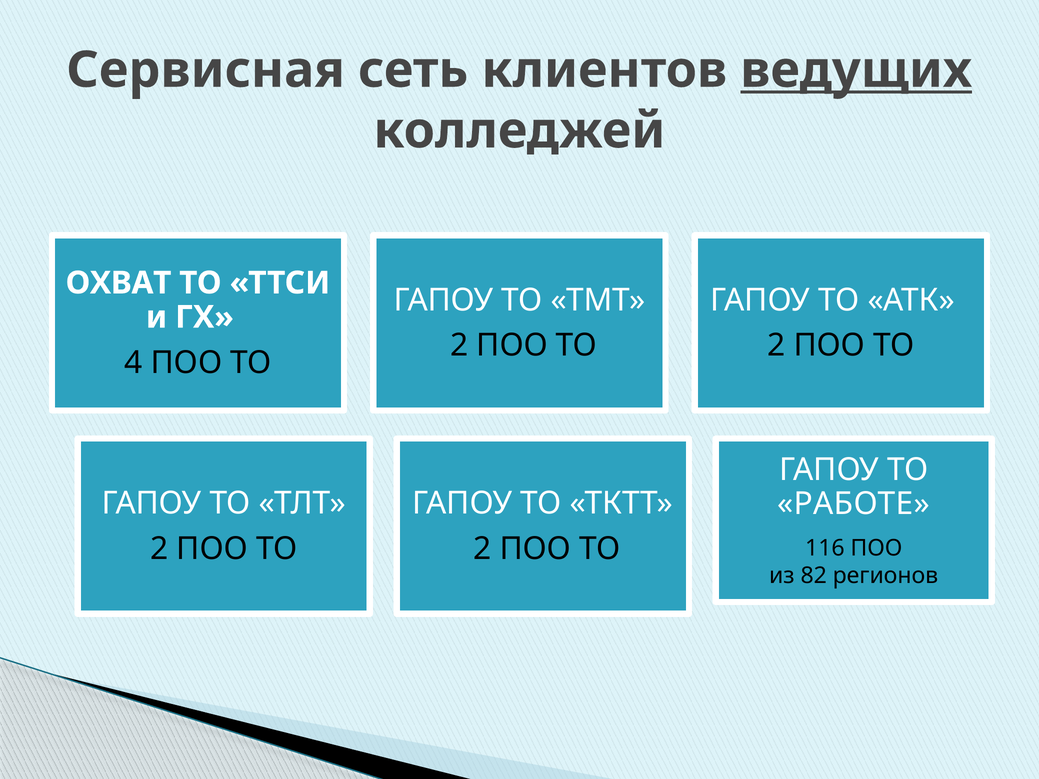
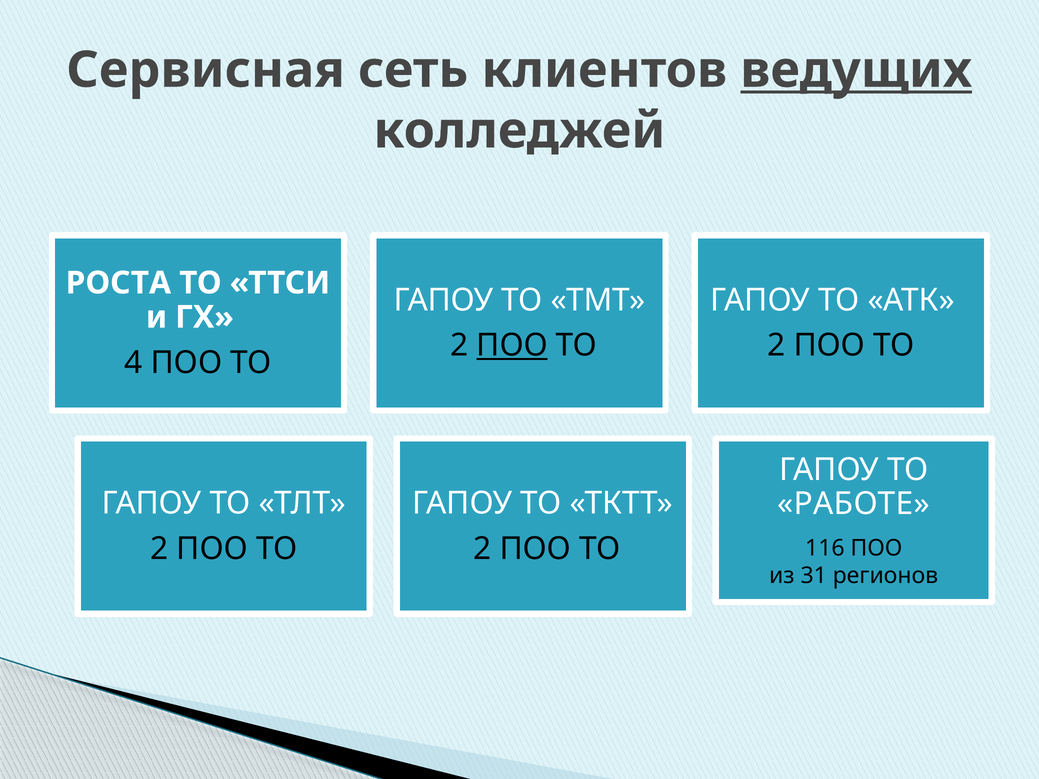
ОХВАТ: ОХВАТ -> РОСТА
ПОО at (512, 346) underline: none -> present
82: 82 -> 31
